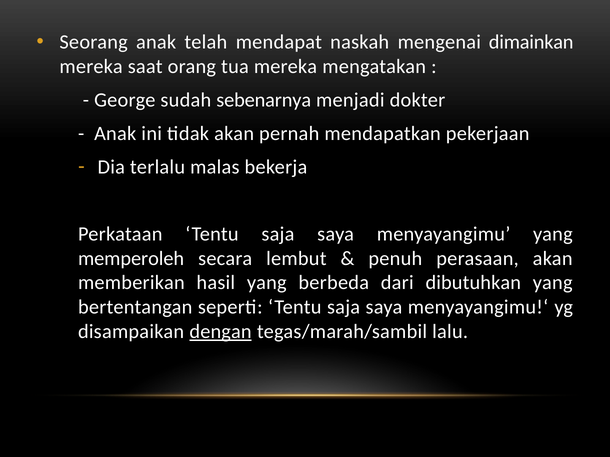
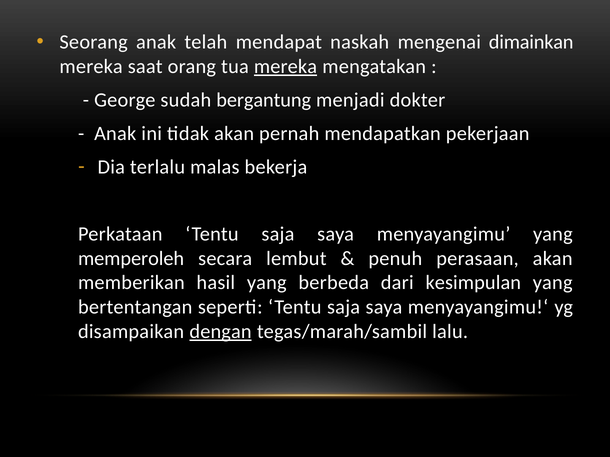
mereka at (286, 66) underline: none -> present
sebenarnya: sebenarnya -> bergantung
dibutuhkan: dibutuhkan -> kesimpulan
